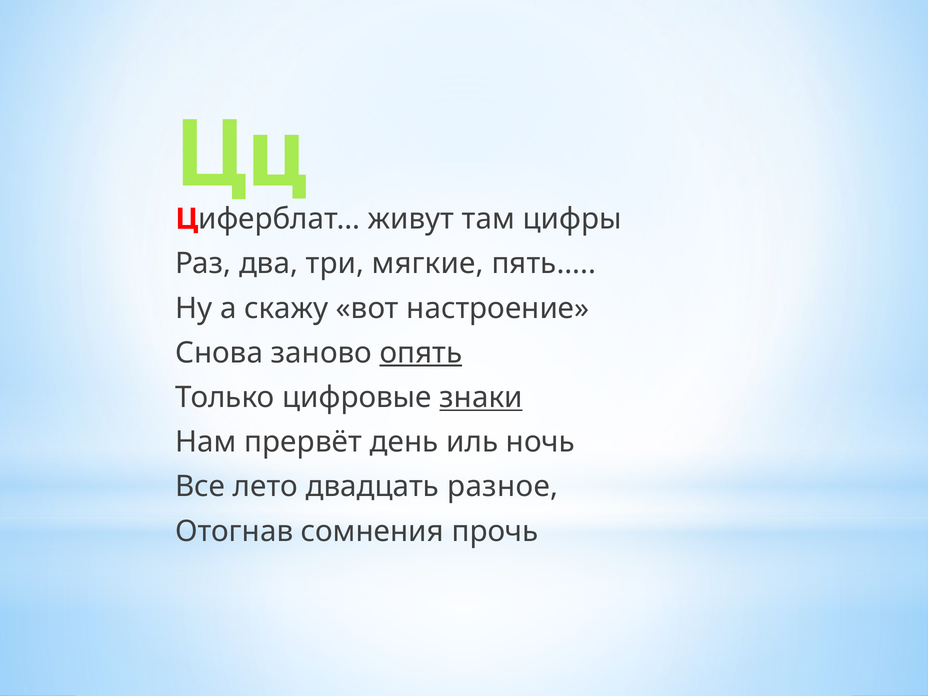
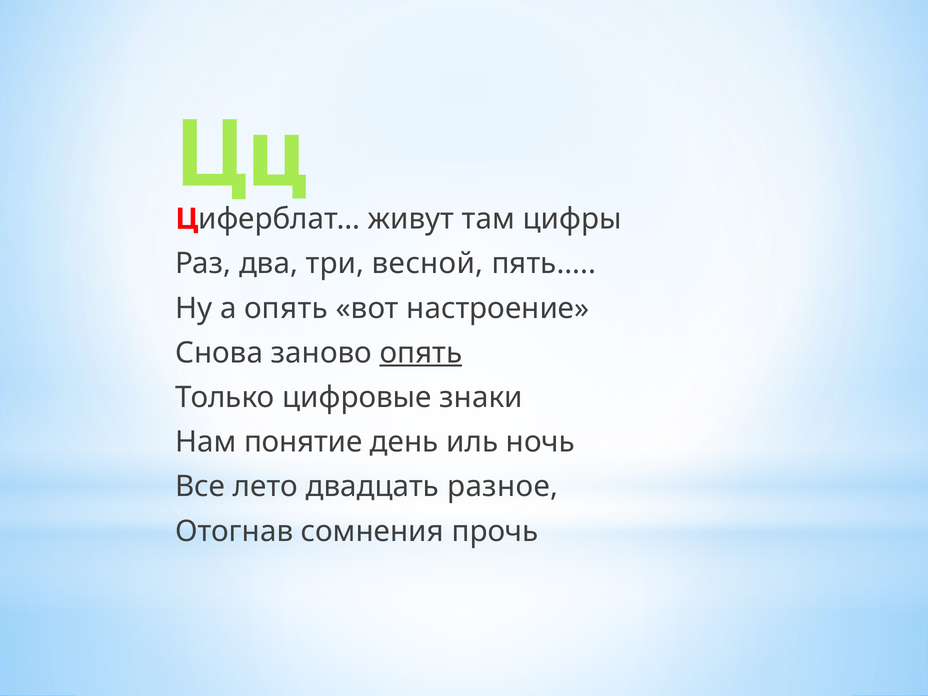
мягкие: мягкие -> весной
а скажу: скажу -> опять
знаки underline: present -> none
прервёт: прервёт -> понятие
